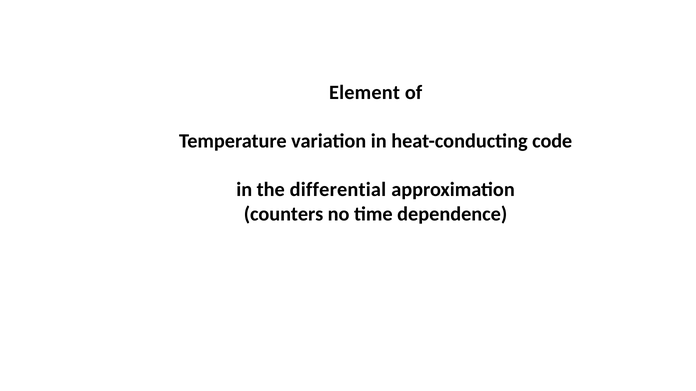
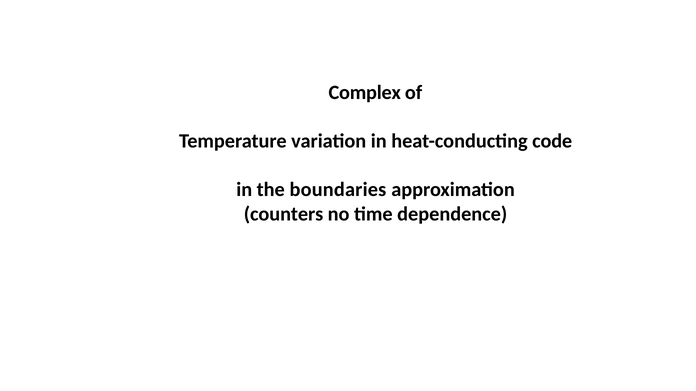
Element: Element -> Complex
differential: differential -> boundaries
